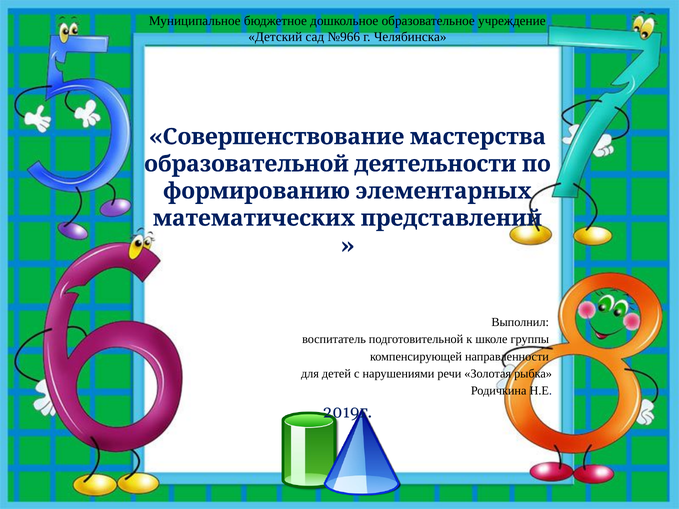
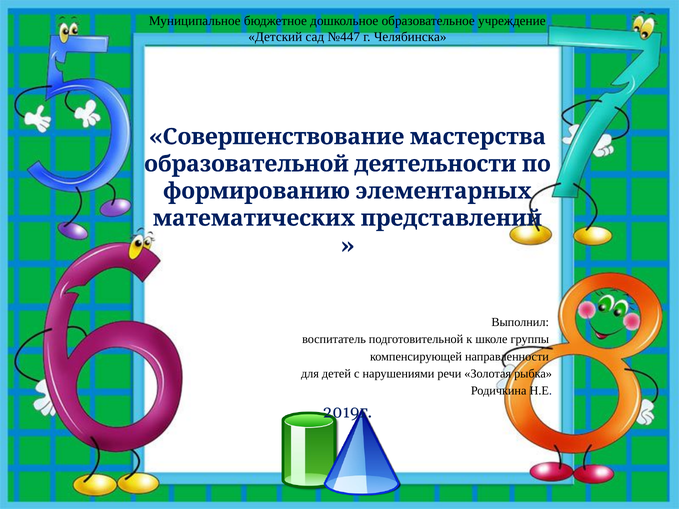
№966: №966 -> №447
